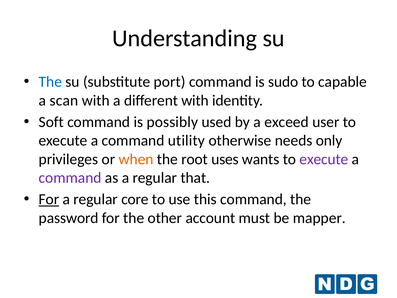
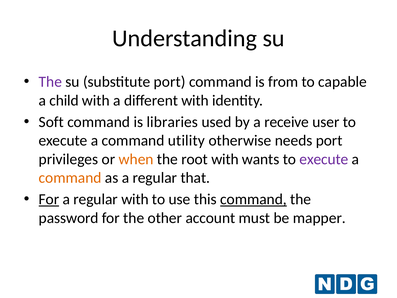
The at (50, 82) colour: blue -> purple
sudo: sudo -> from
scan: scan -> child
possibly: possibly -> libraries
exceed: exceed -> receive
needs only: only -> port
root uses: uses -> with
command at (70, 178) colour: purple -> orange
regular core: core -> with
command at (253, 199) underline: none -> present
